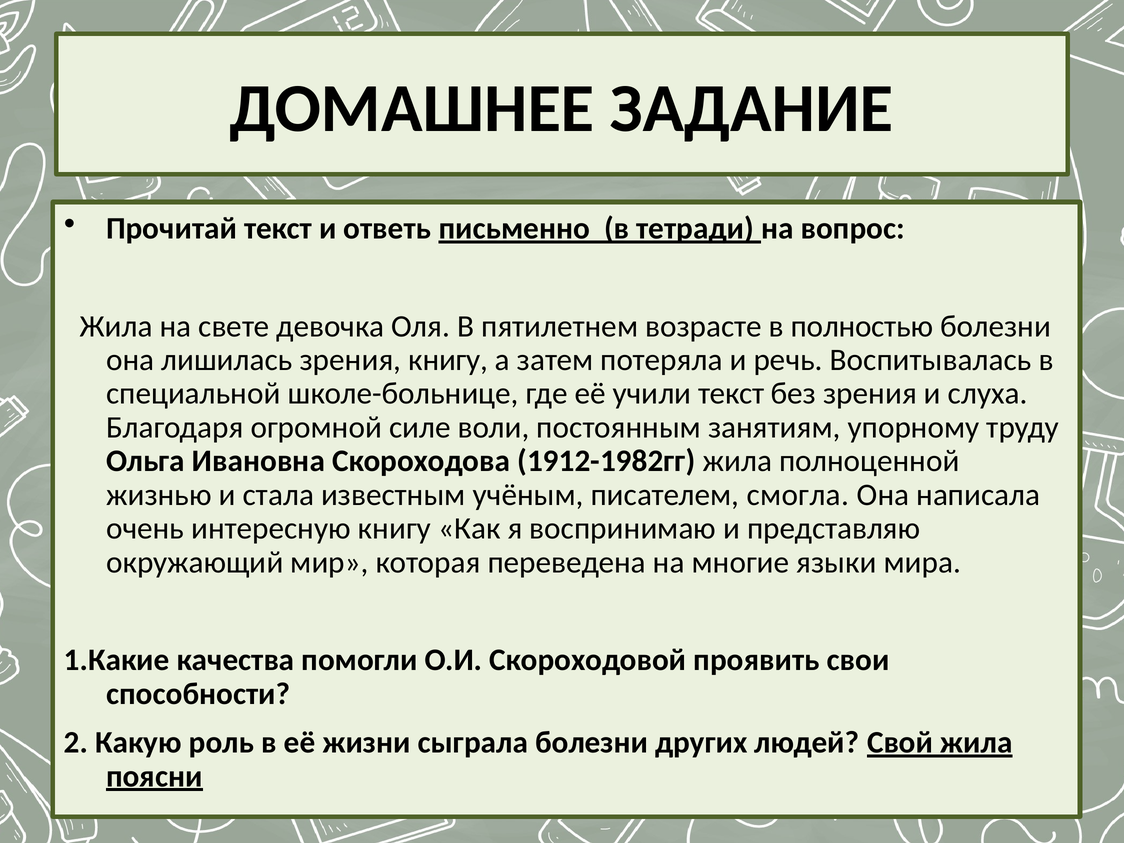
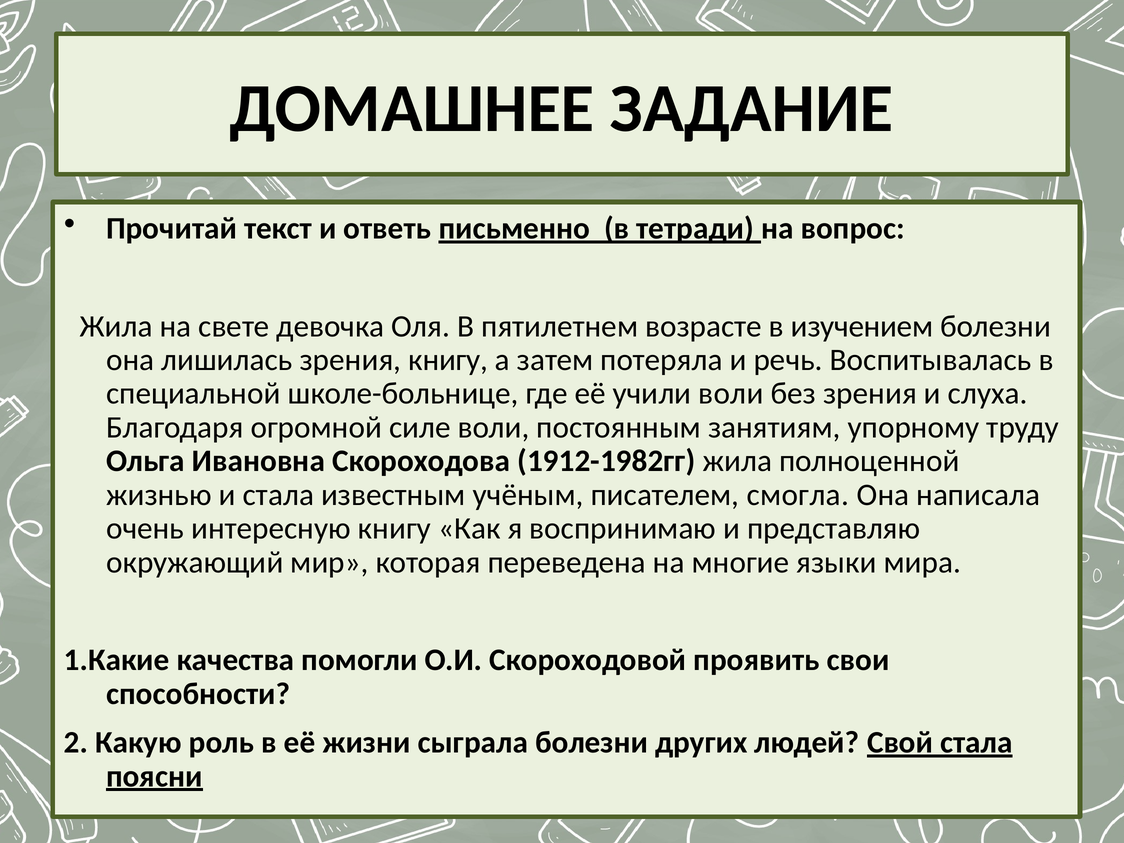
полностью: полностью -> изучением
учили текст: текст -> воли
Свой жила: жила -> стала
